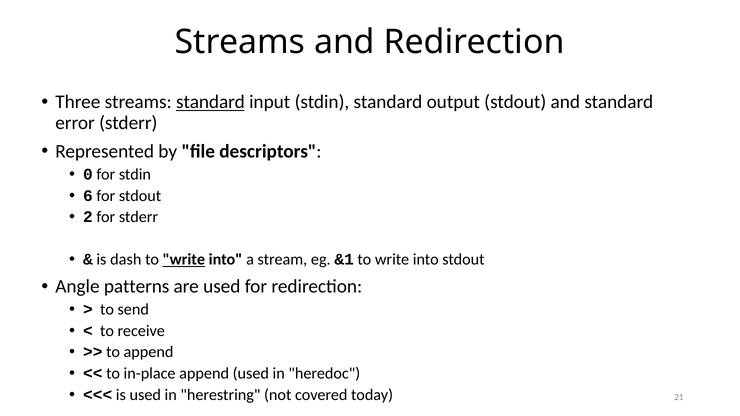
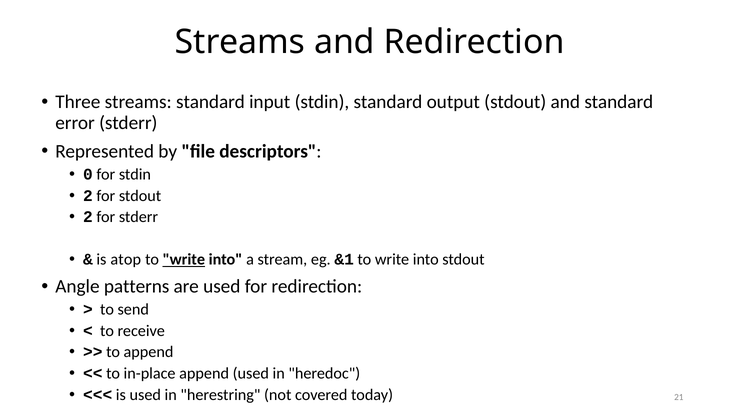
standard at (210, 102) underline: present -> none
6 at (88, 196): 6 -> 2
dash: dash -> atop
